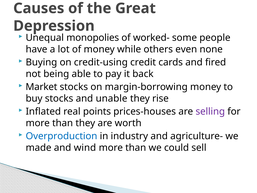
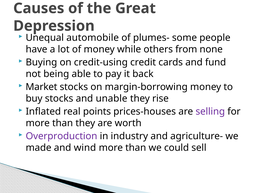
monopolies: monopolies -> automobile
worked-: worked- -> plumes-
even: even -> from
fired: fired -> fund
Overproduction colour: blue -> purple
